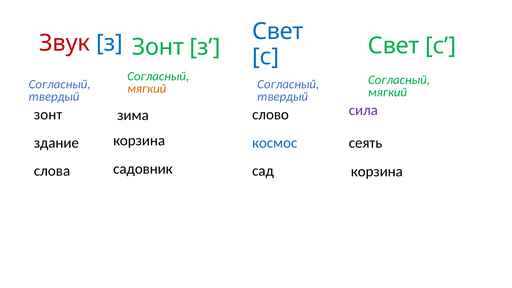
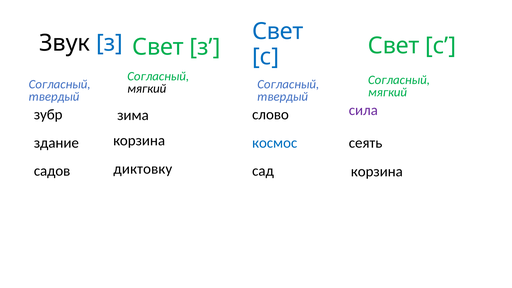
Звук colour: red -> black
Зонт at (158, 47): Зонт -> Свет
мягкий at (147, 89) colour: orange -> black
зонт at (48, 115): зонт -> зубр
садовник: садовник -> диктовку
слова: слова -> садов
